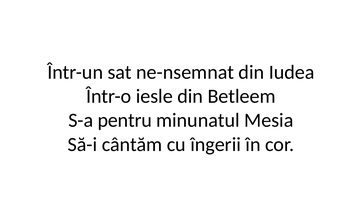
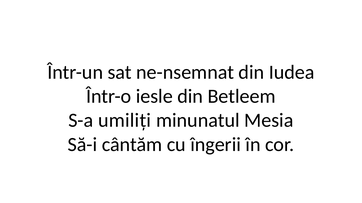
pentru: pentru -> umiliți
